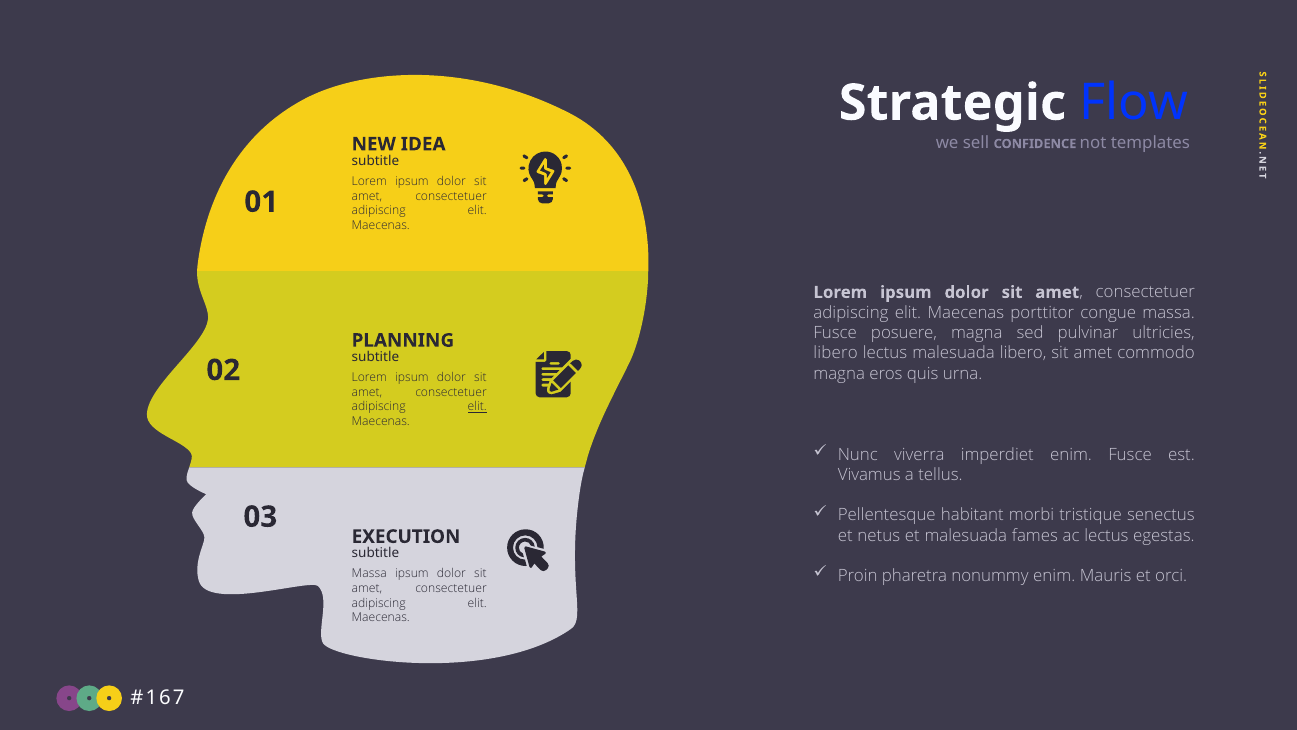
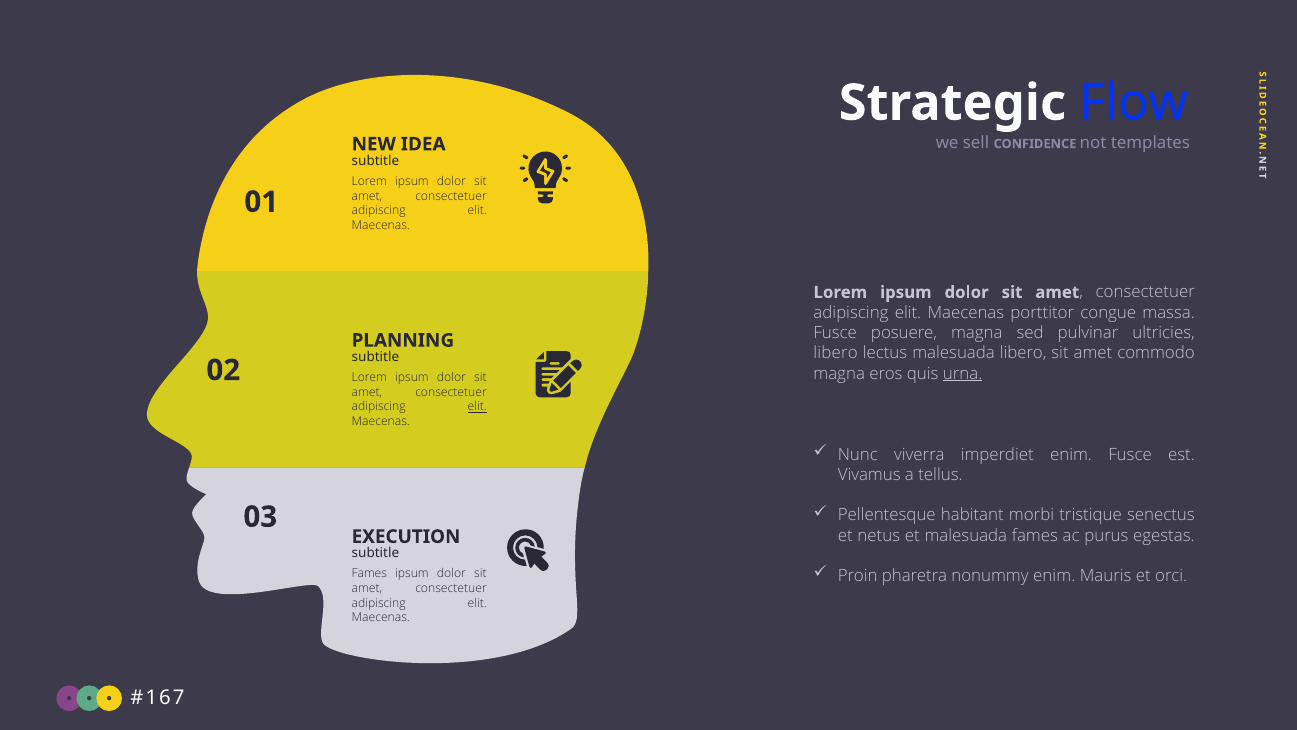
urna underline: none -> present
ac lectus: lectus -> purus
Massa at (369, 574): Massa -> Fames
